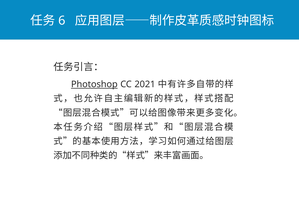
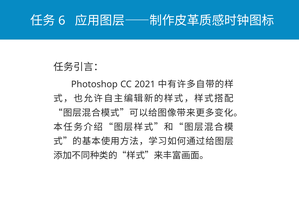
Photoshop underline: present -> none
